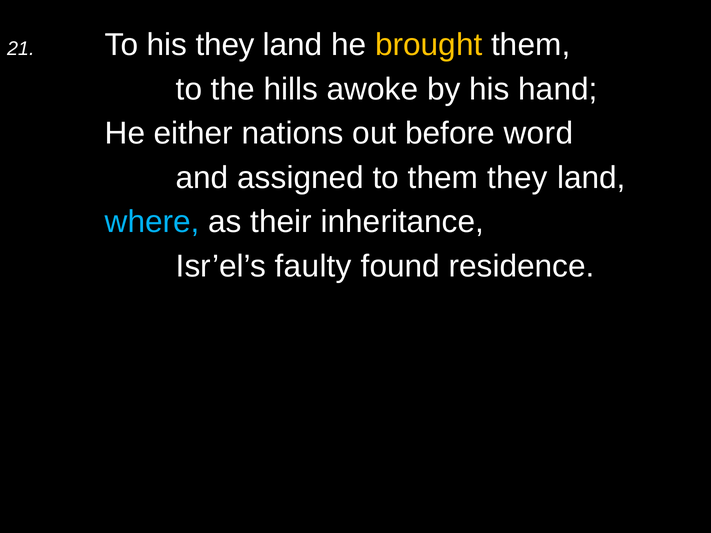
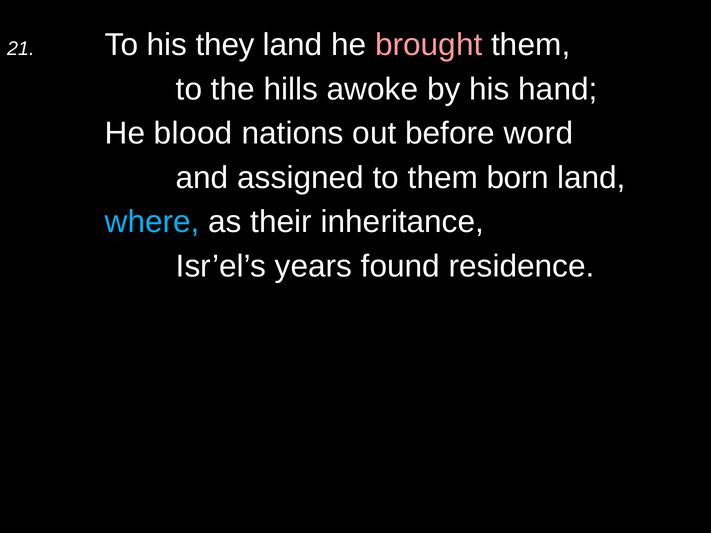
brought colour: yellow -> pink
either: either -> blood
them they: they -> born
faulty: faulty -> years
